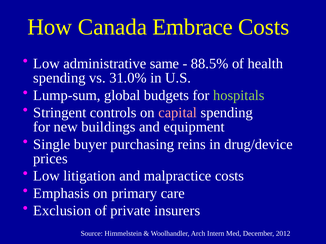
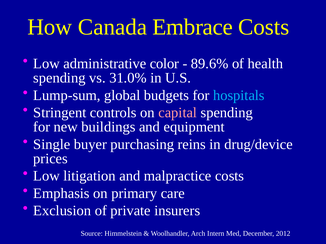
same: same -> color
88.5%: 88.5% -> 89.6%
hospitals colour: light green -> light blue
